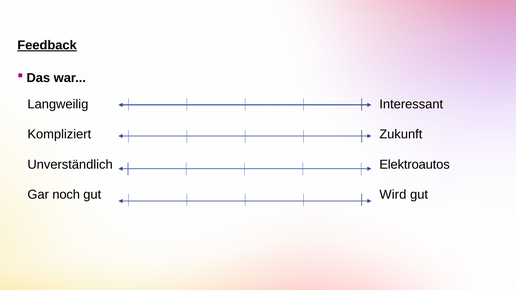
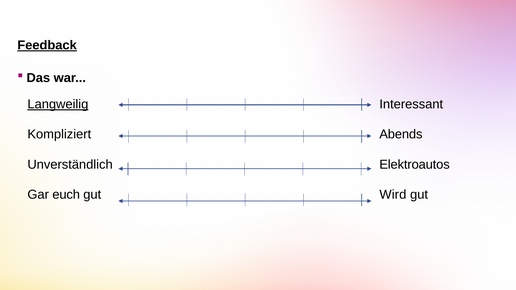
Langweilig underline: none -> present
Zukunft: Zukunft -> Abends
noch: noch -> euch
